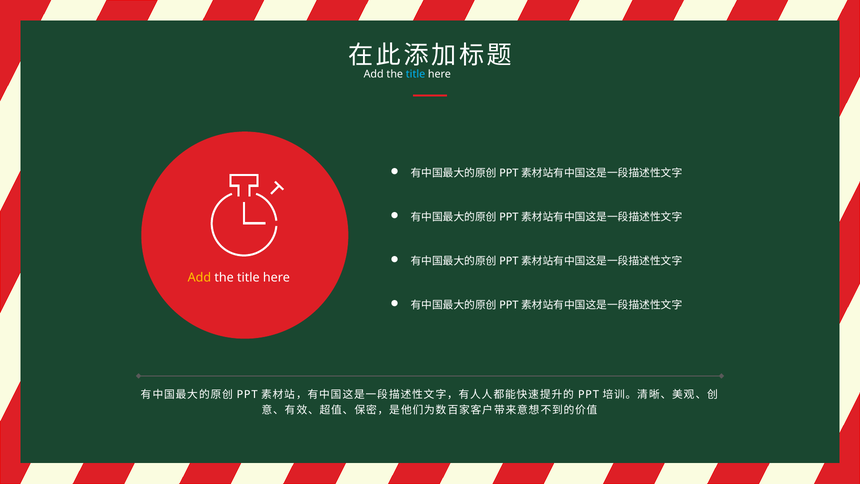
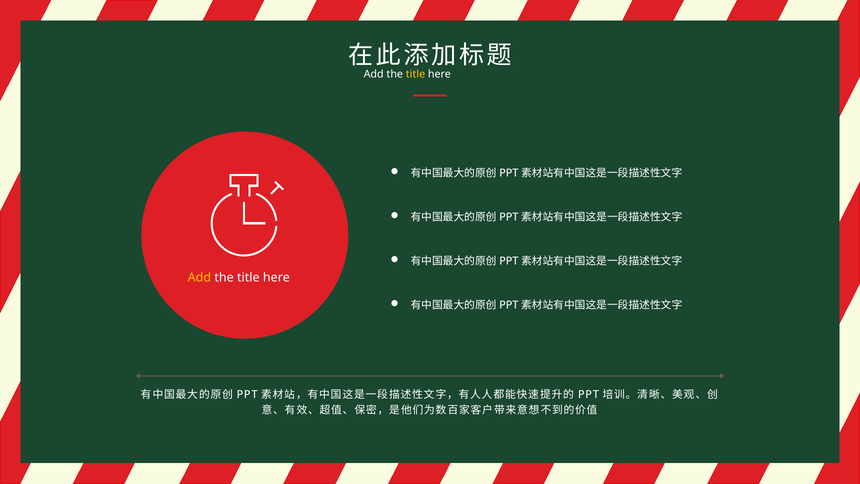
title at (416, 74) colour: light blue -> yellow
